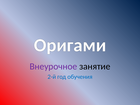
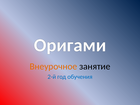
Внеурочное colour: purple -> orange
